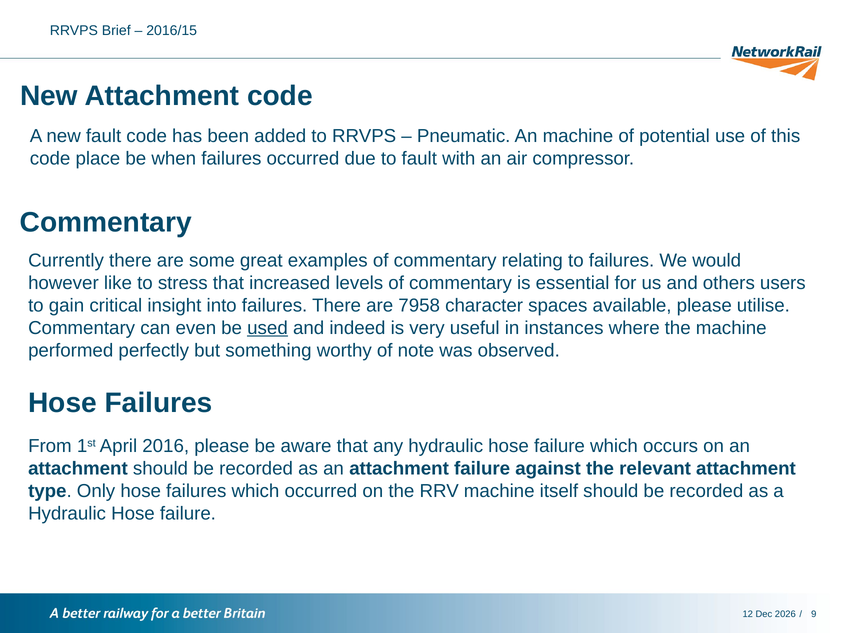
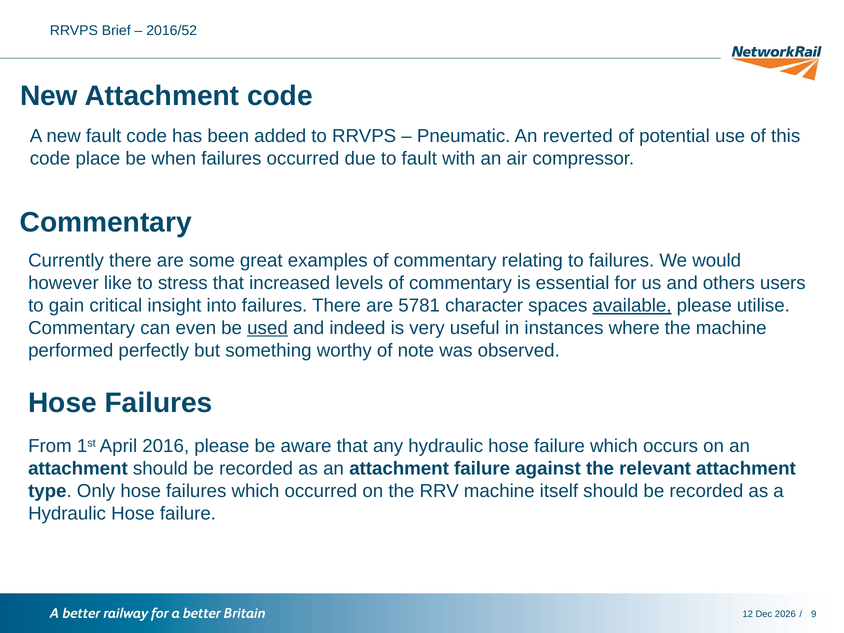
2016/15: 2016/15 -> 2016/52
An machine: machine -> reverted
7958: 7958 -> 5781
available underline: none -> present
